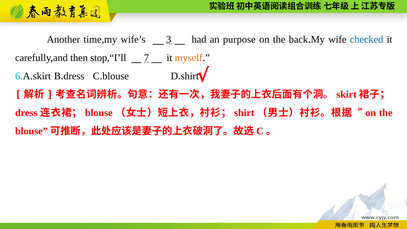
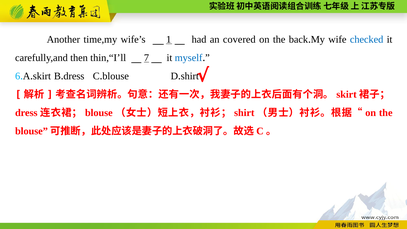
3: 3 -> 1
purpose: purpose -> covered
stop,“I’ll: stop,“I’ll -> thin,“I’ll
myself colour: orange -> blue
